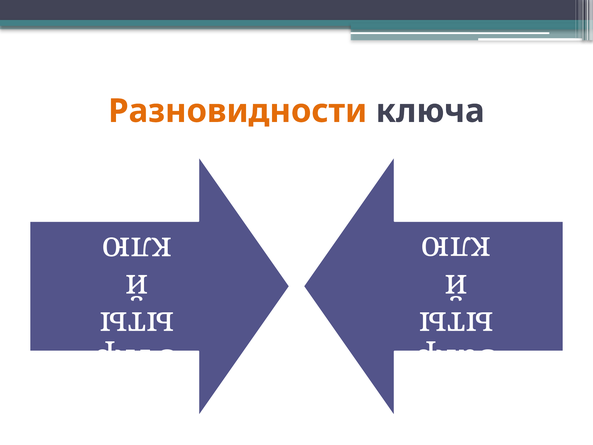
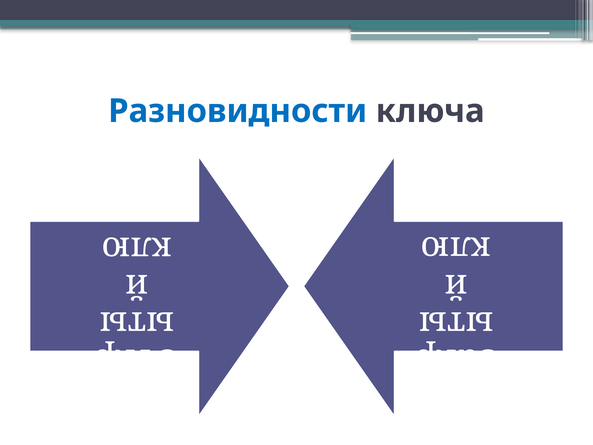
Разновидности colour: orange -> blue
